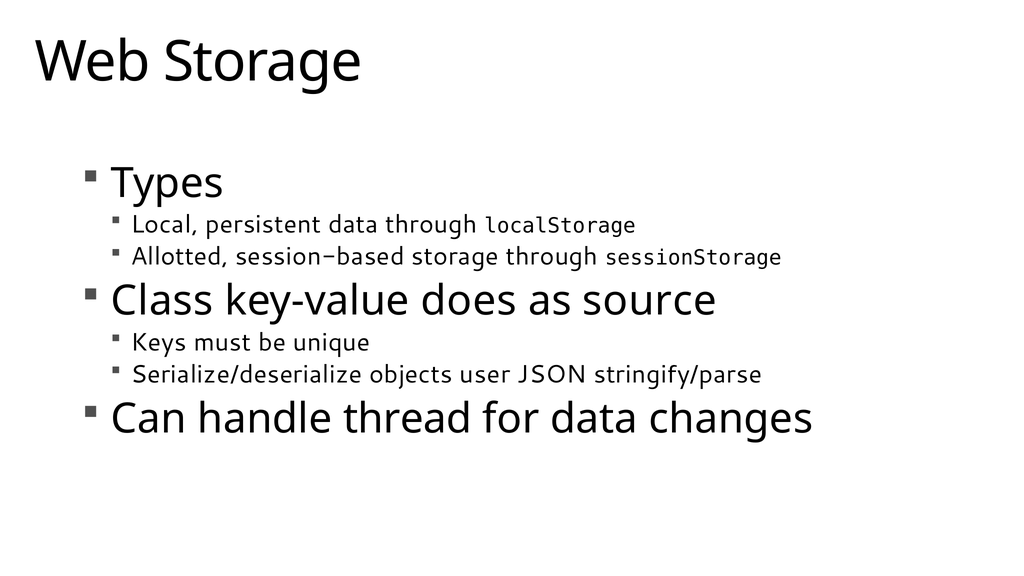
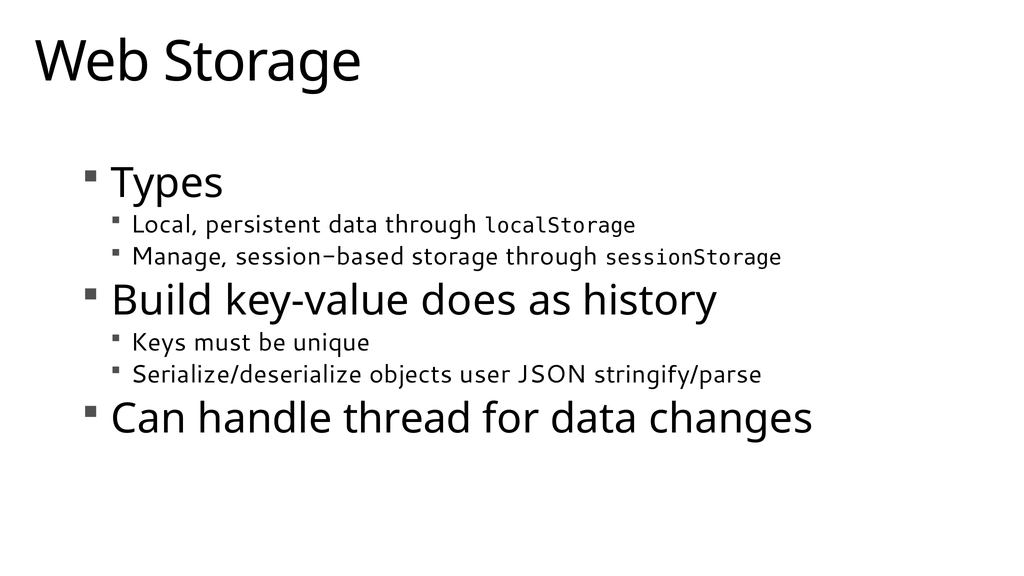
Allotted: Allotted -> Manage
Class: Class -> Build
source: source -> history
